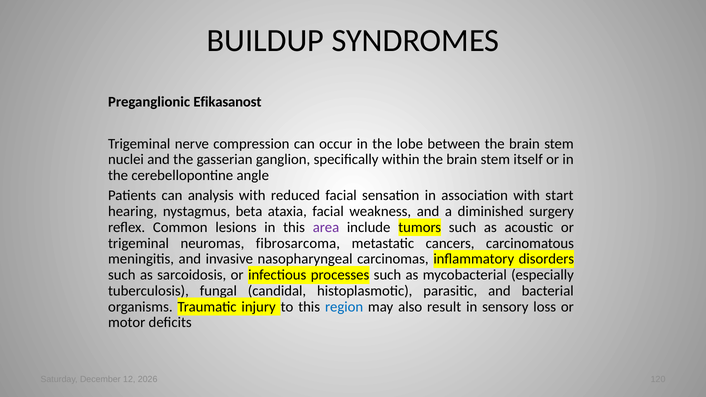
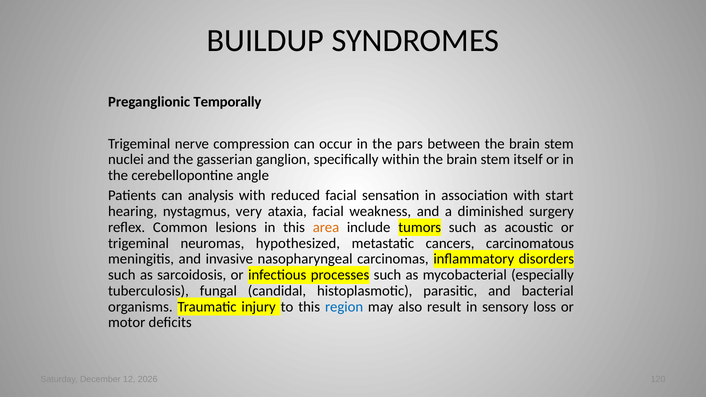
Efikasanost: Efikasanost -> Temporally
lobe: lobe -> pars
beta: beta -> very
area colour: purple -> orange
fibrosarcoma: fibrosarcoma -> hypothesized
